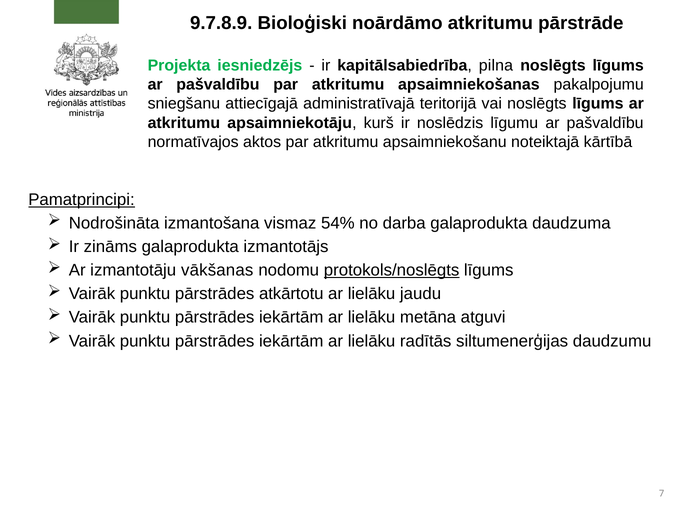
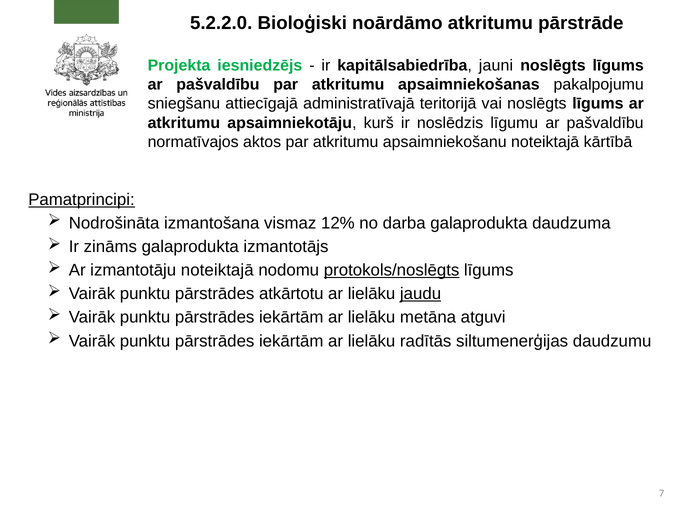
9.7.8.9: 9.7.8.9 -> 5.2.2.0
pilna: pilna -> jauni
54%: 54% -> 12%
izmantotāju vākšanas: vākšanas -> noteiktajā
jaudu underline: none -> present
